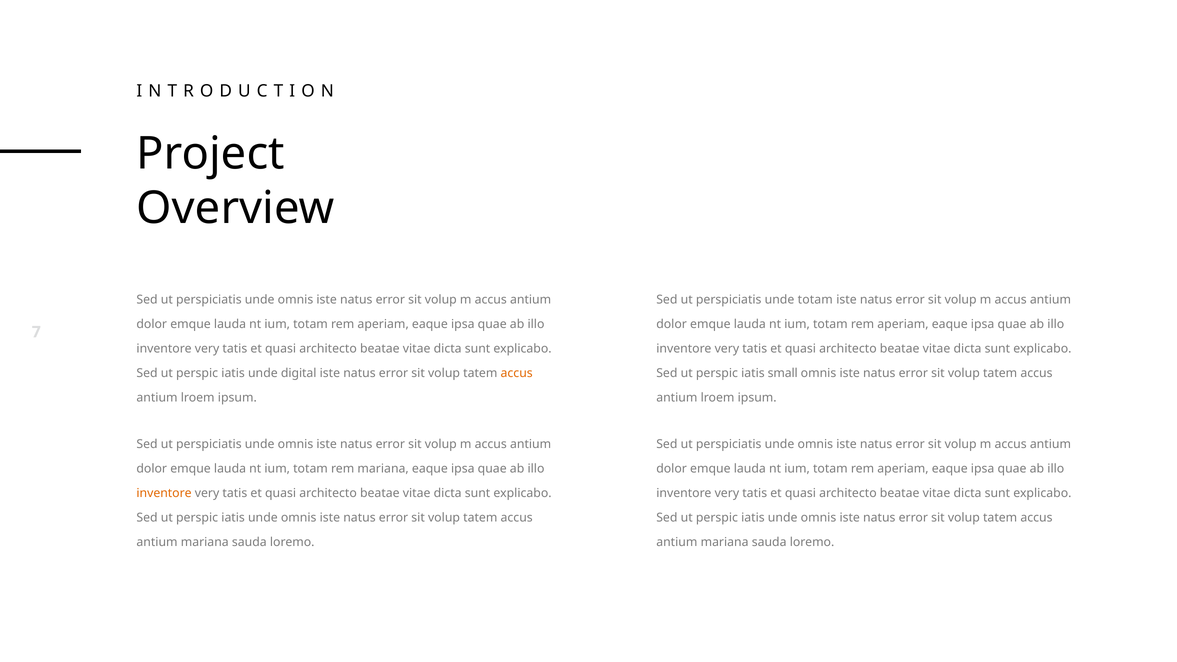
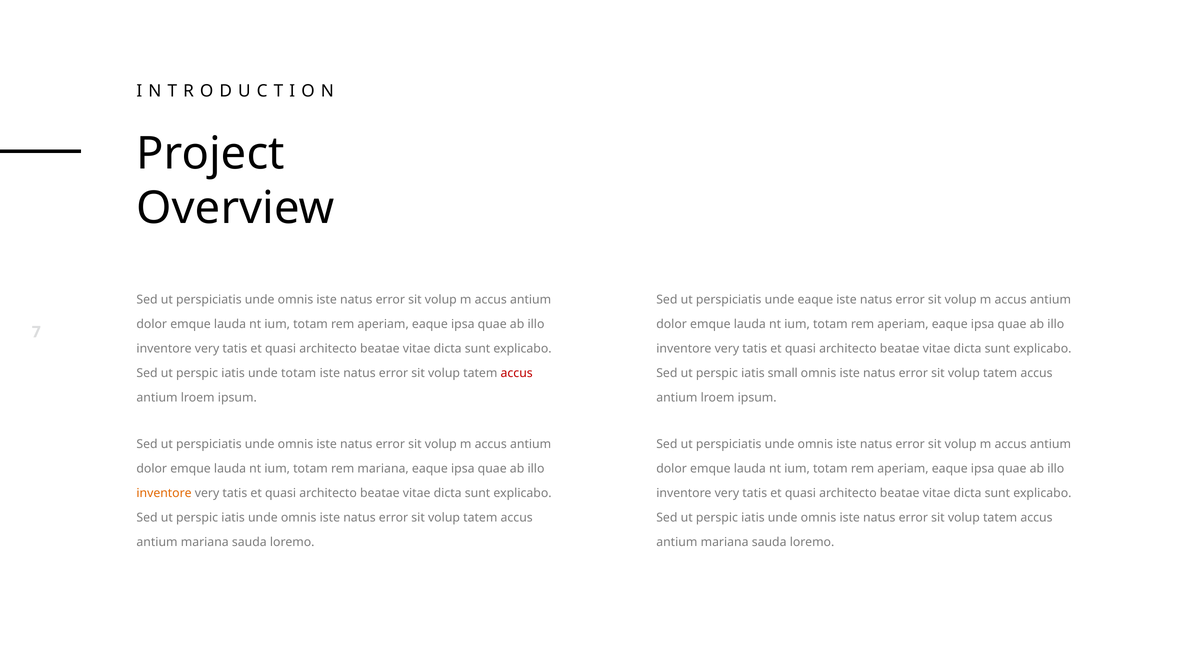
unde totam: totam -> eaque
unde digital: digital -> totam
accus at (517, 373) colour: orange -> red
